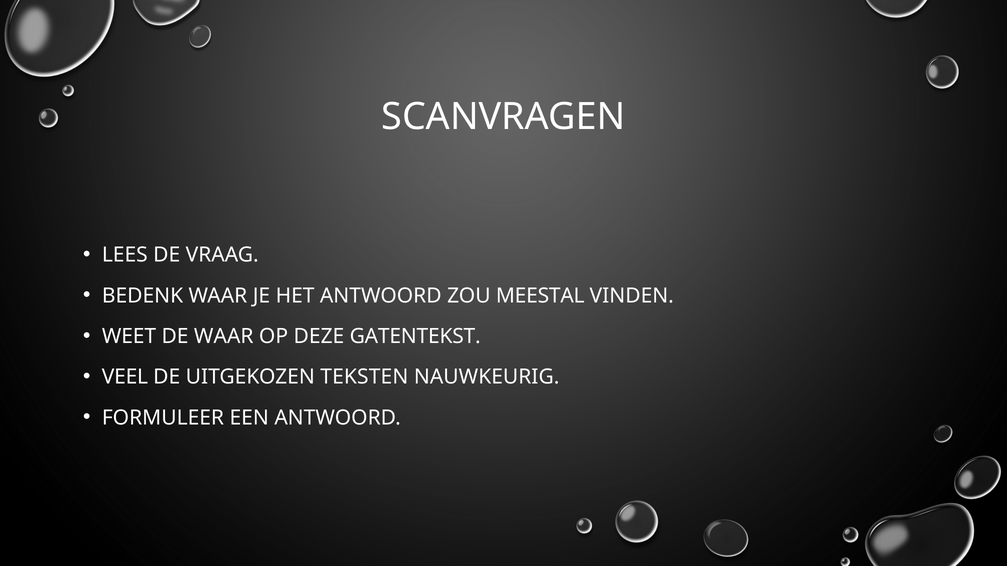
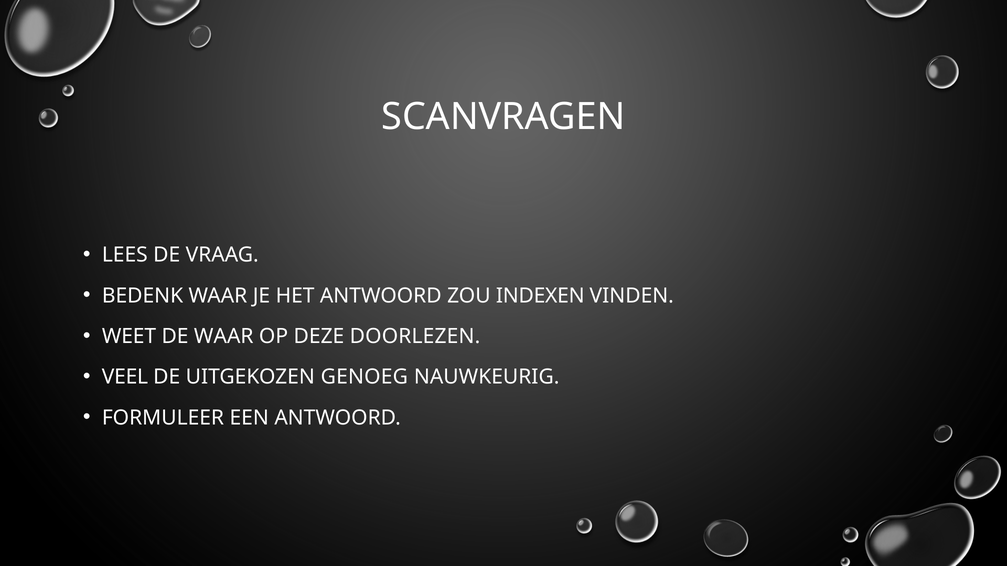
MEESTAL: MEESTAL -> INDEXEN
GATENTEKST: GATENTEKST -> DOORLEZEN
TEKSTEN: TEKSTEN -> GENOEG
